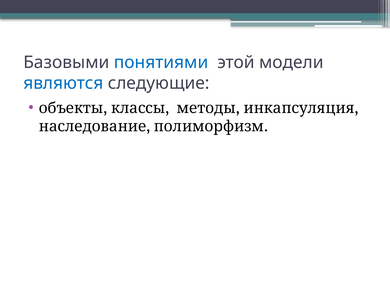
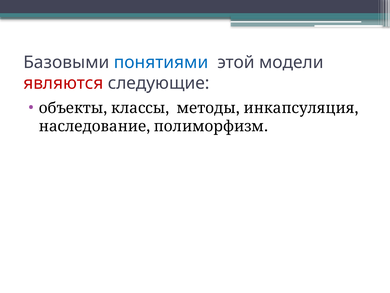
являются colour: blue -> red
